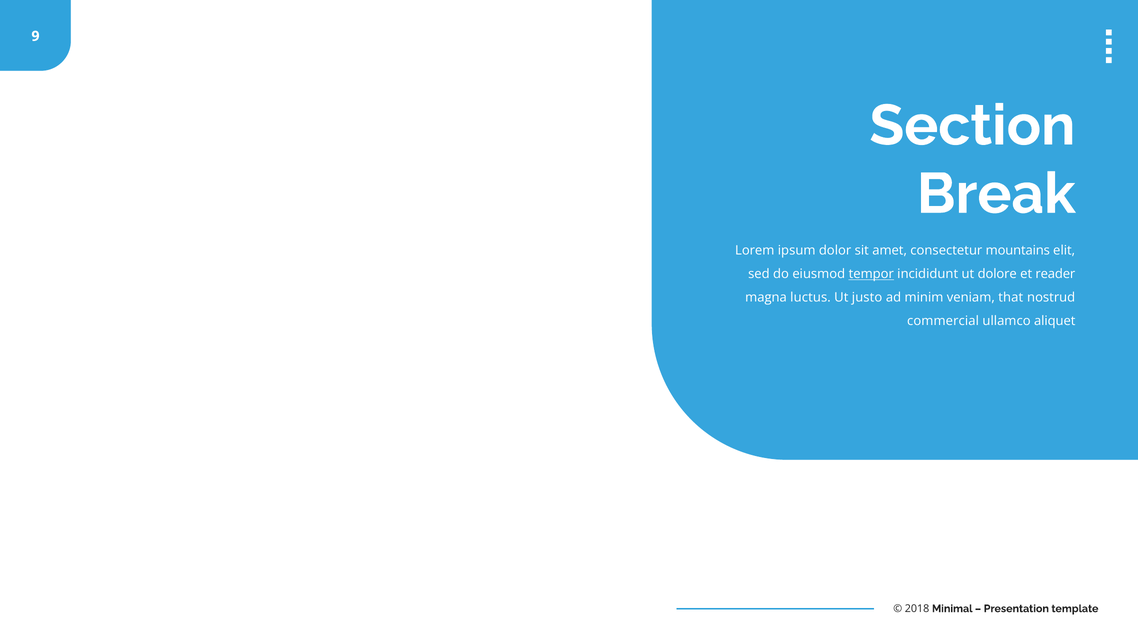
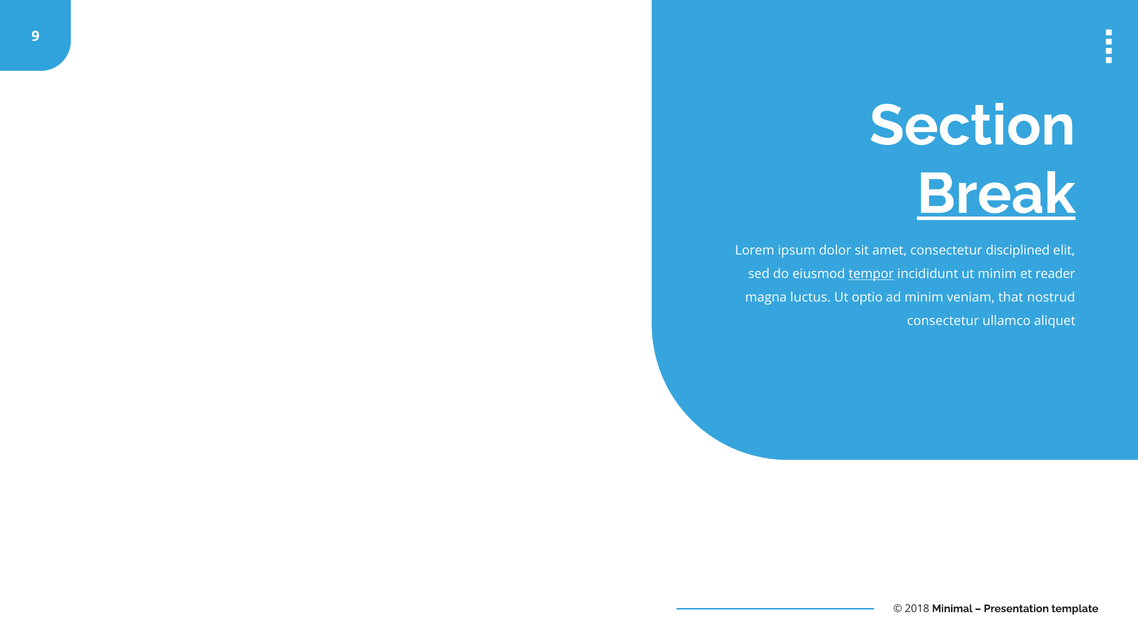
Break underline: none -> present
mountains: mountains -> disciplined
ut dolore: dolore -> minim
justo: justo -> optio
commercial at (943, 321): commercial -> consectetur
